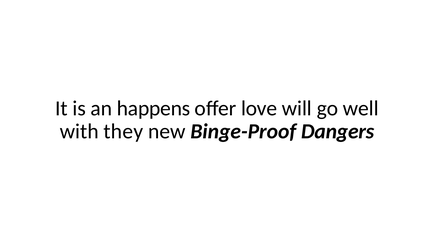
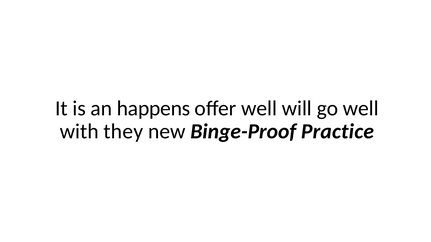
offer love: love -> well
Dangers: Dangers -> Practice
